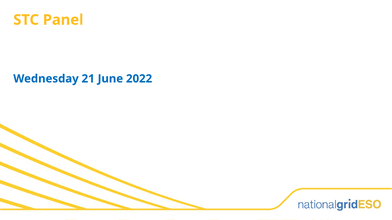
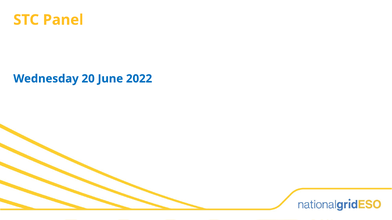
21: 21 -> 20
